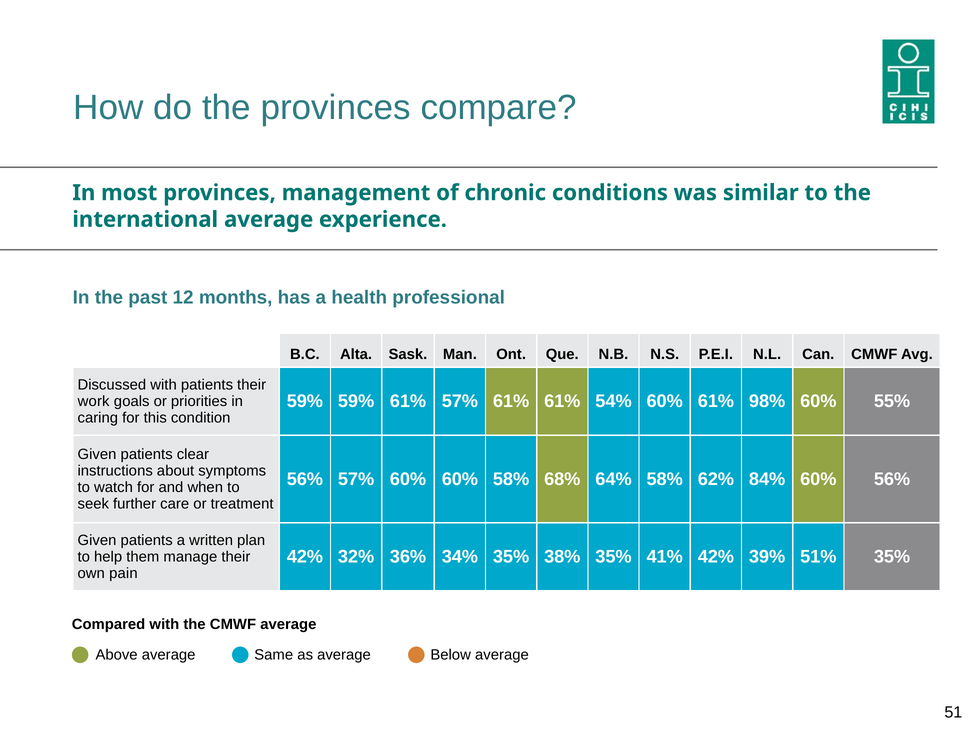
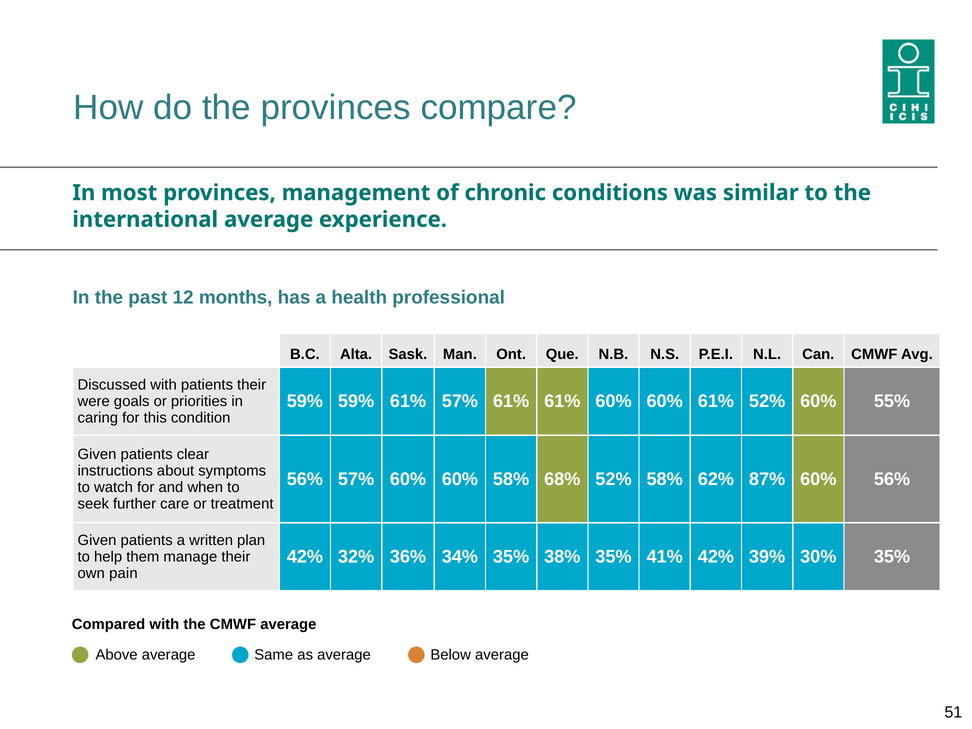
61% 54%: 54% -> 60%
61% 98%: 98% -> 52%
work: work -> were
68% 64%: 64% -> 52%
84%: 84% -> 87%
51%: 51% -> 30%
